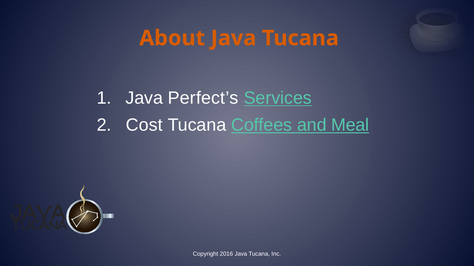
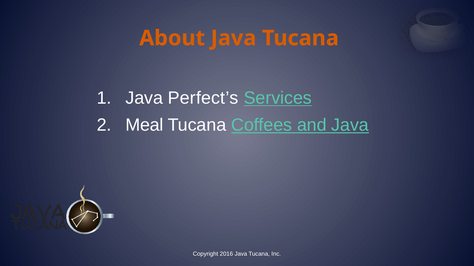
Cost: Cost -> Meal
and Meal: Meal -> Java
